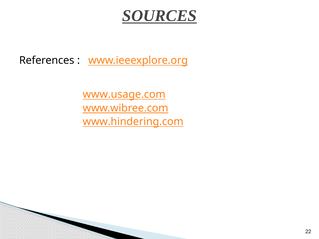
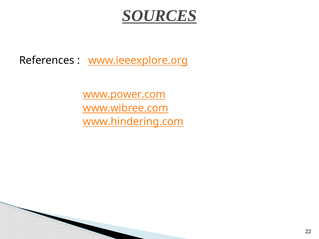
www.usage.com: www.usage.com -> www.power.com
